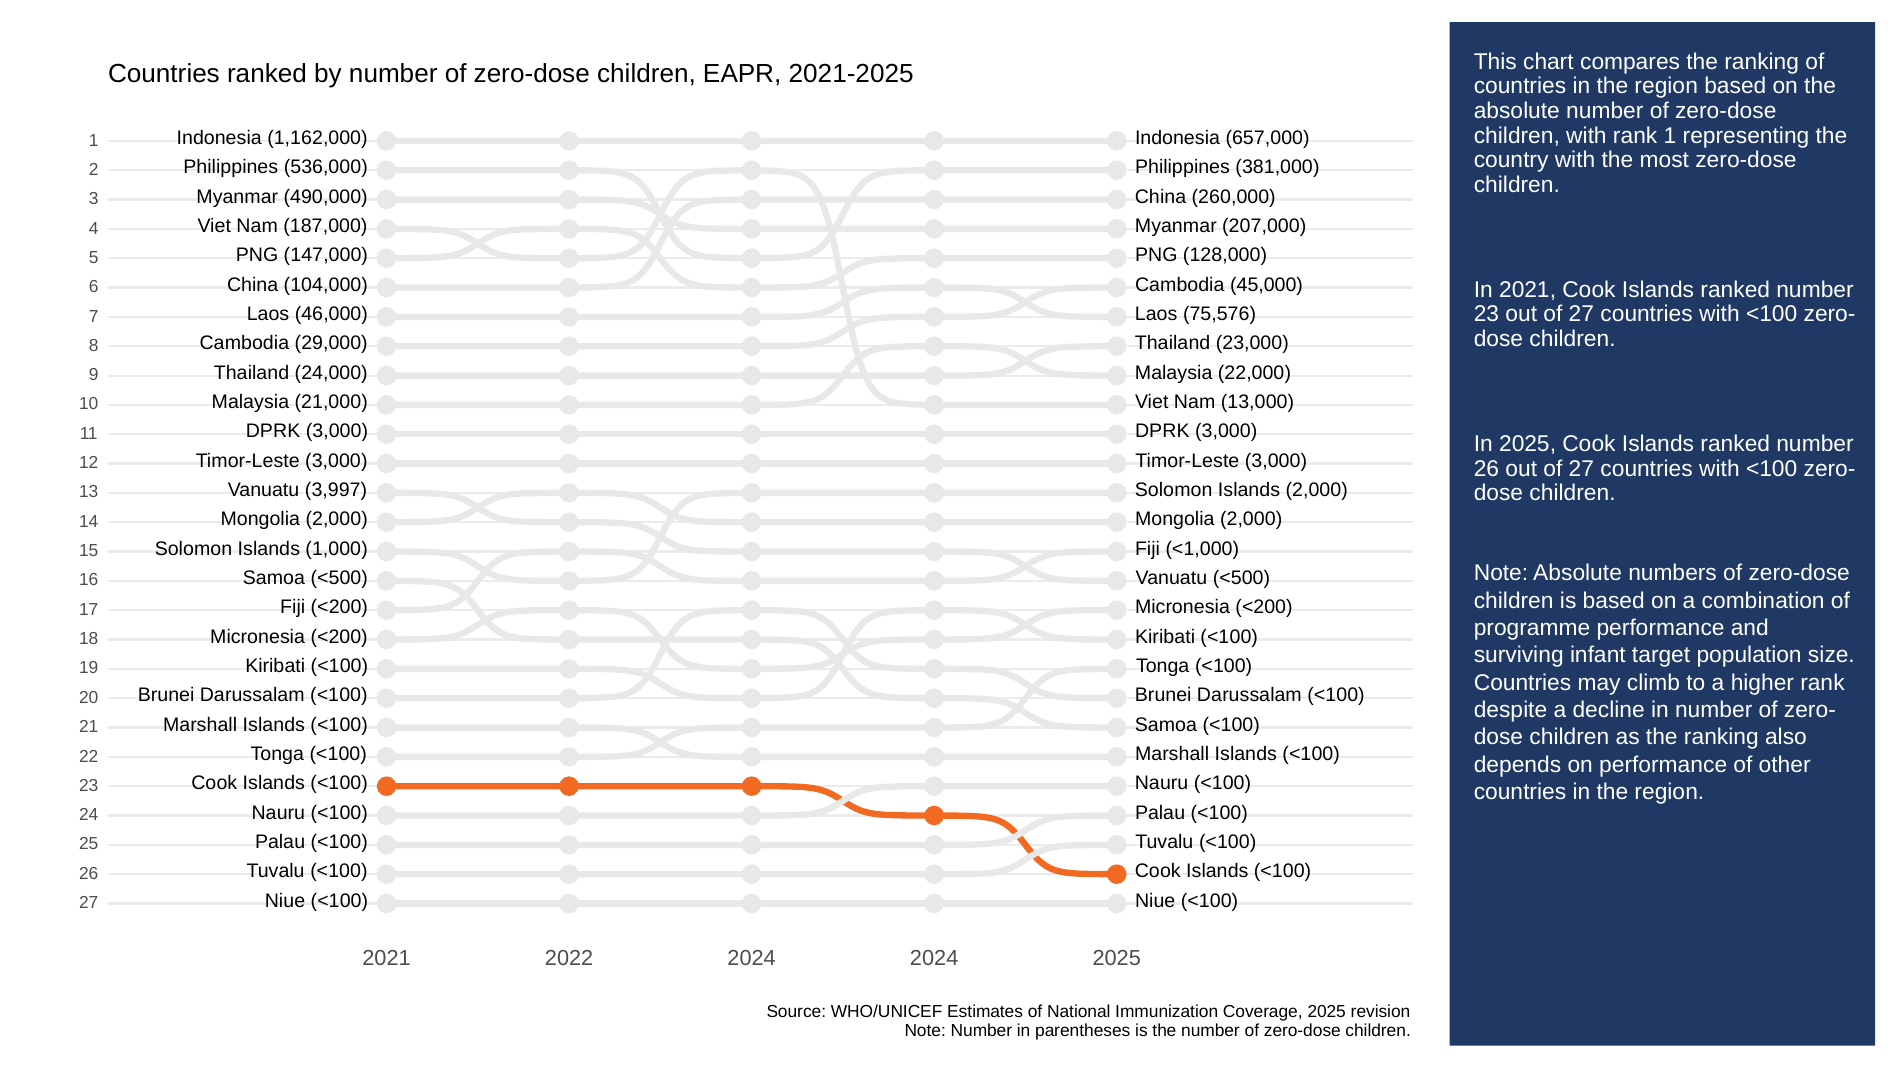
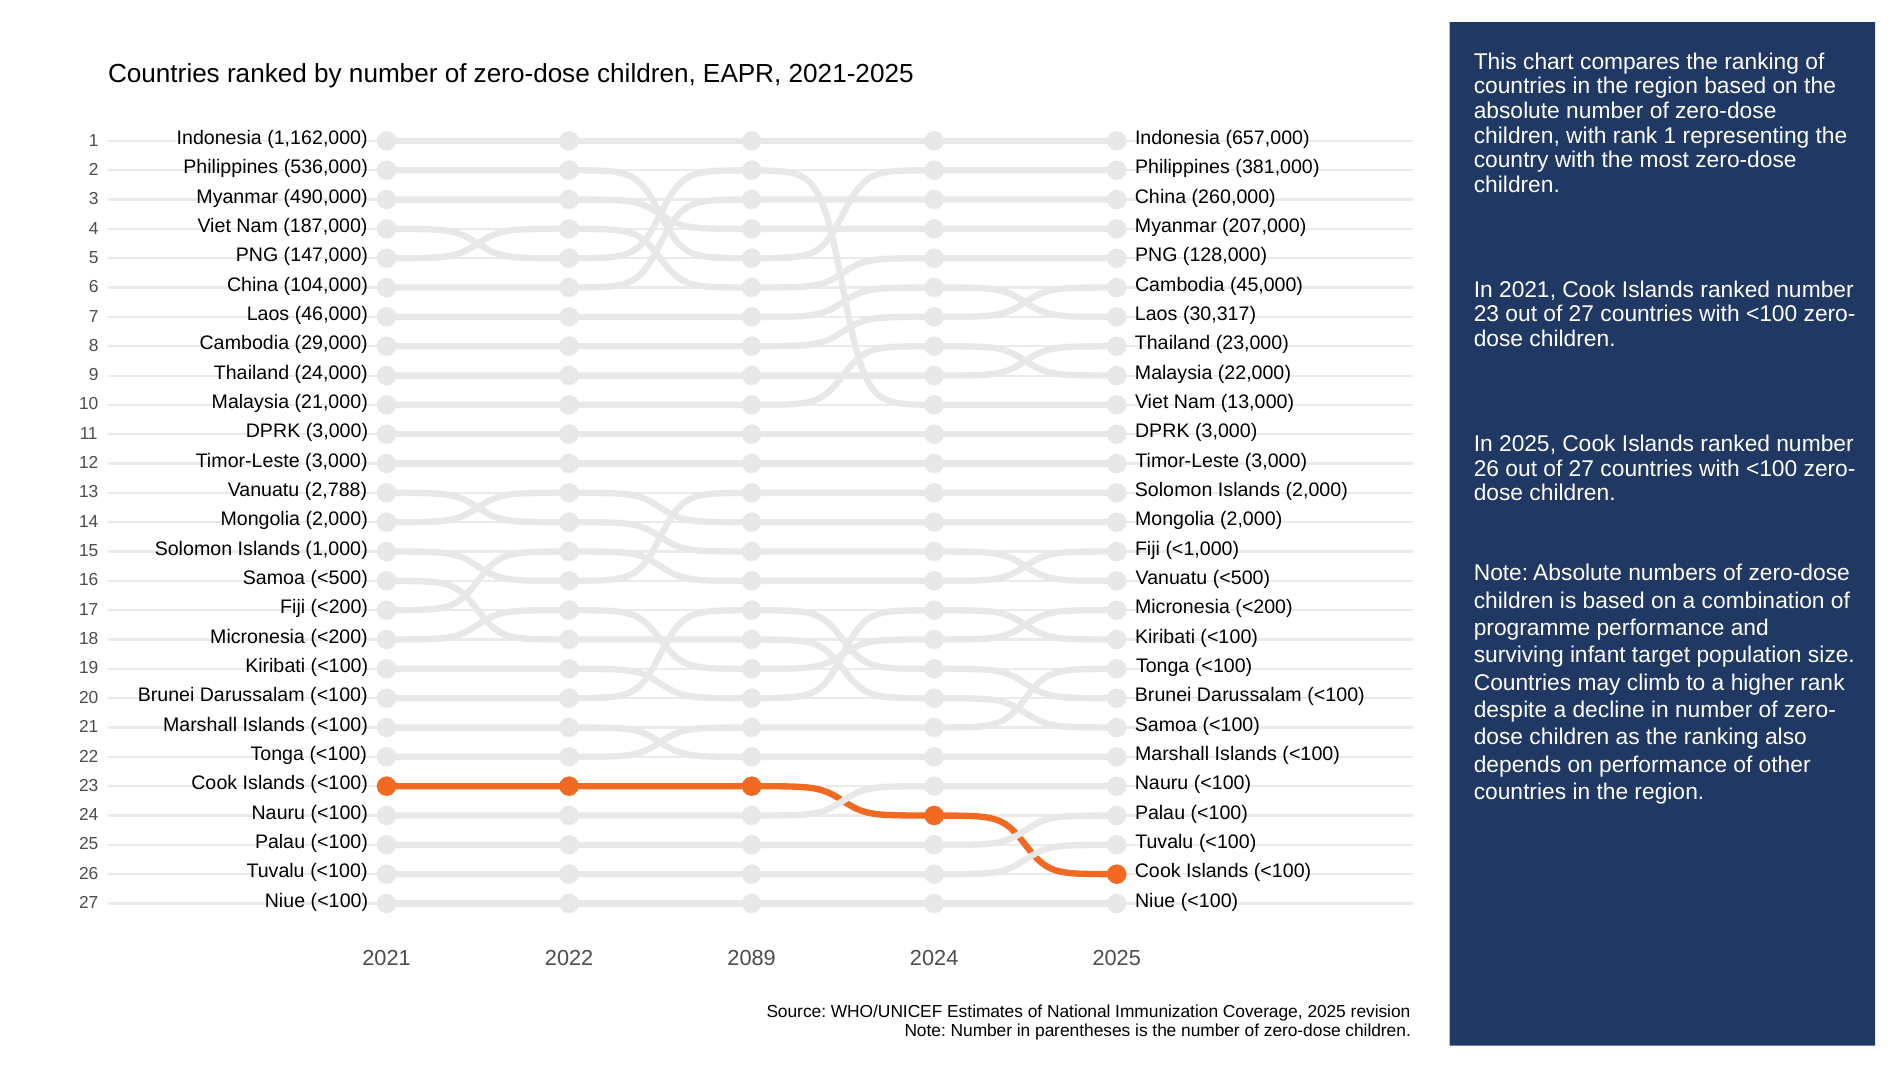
75,576: 75,576 -> 30,317
3,997: 3,997 -> 2,788
2022 2024: 2024 -> 2089
